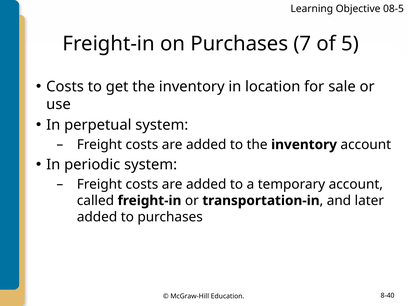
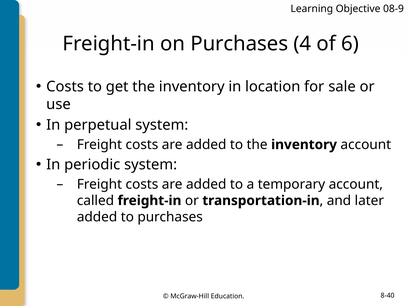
08-5: 08-5 -> 08-9
7: 7 -> 4
5: 5 -> 6
